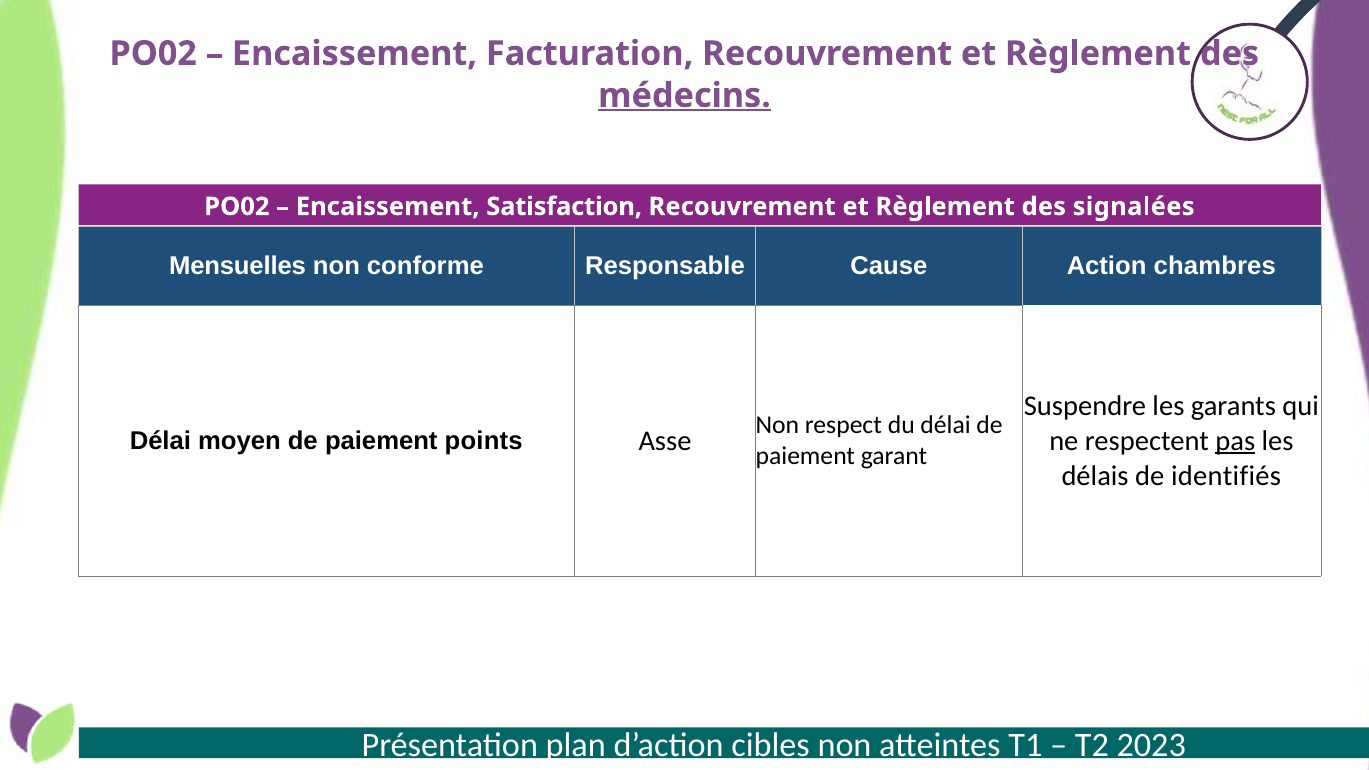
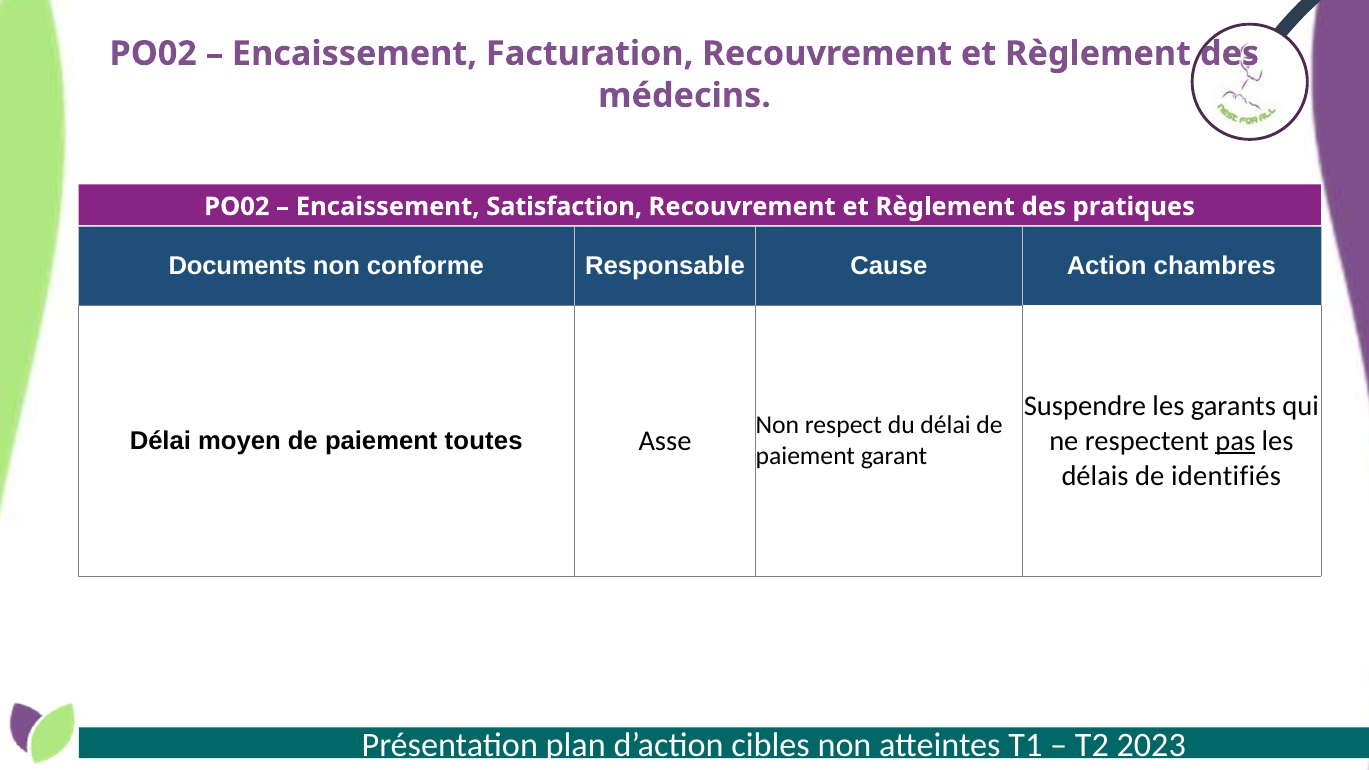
médecins underline: present -> none
signalées: signalées -> pratiques
Mensuelles: Mensuelles -> Documents
points: points -> toutes
